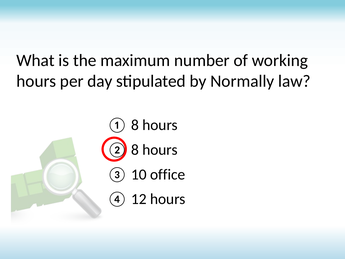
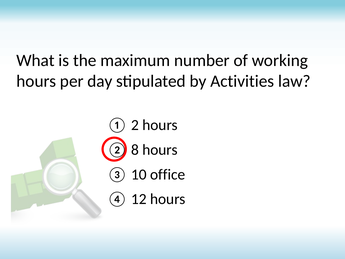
Normally: Normally -> Activities
① 8: 8 -> 2
